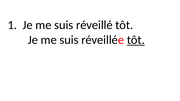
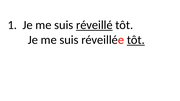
réveillé underline: none -> present
